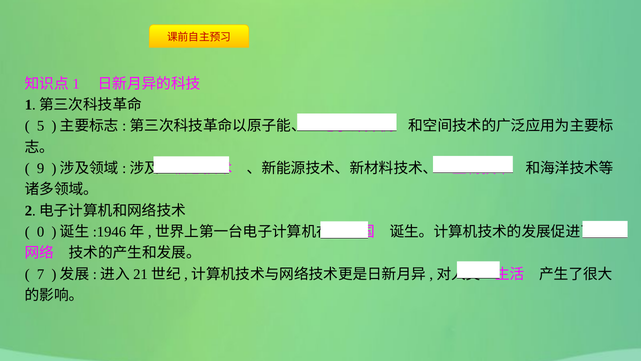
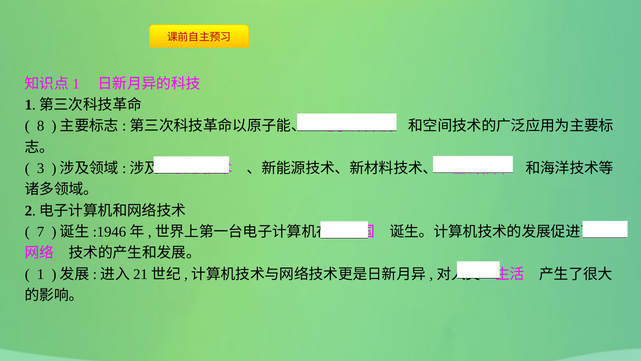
5: 5 -> 8
9: 9 -> 3
0: 0 -> 7
7: 7 -> 1
